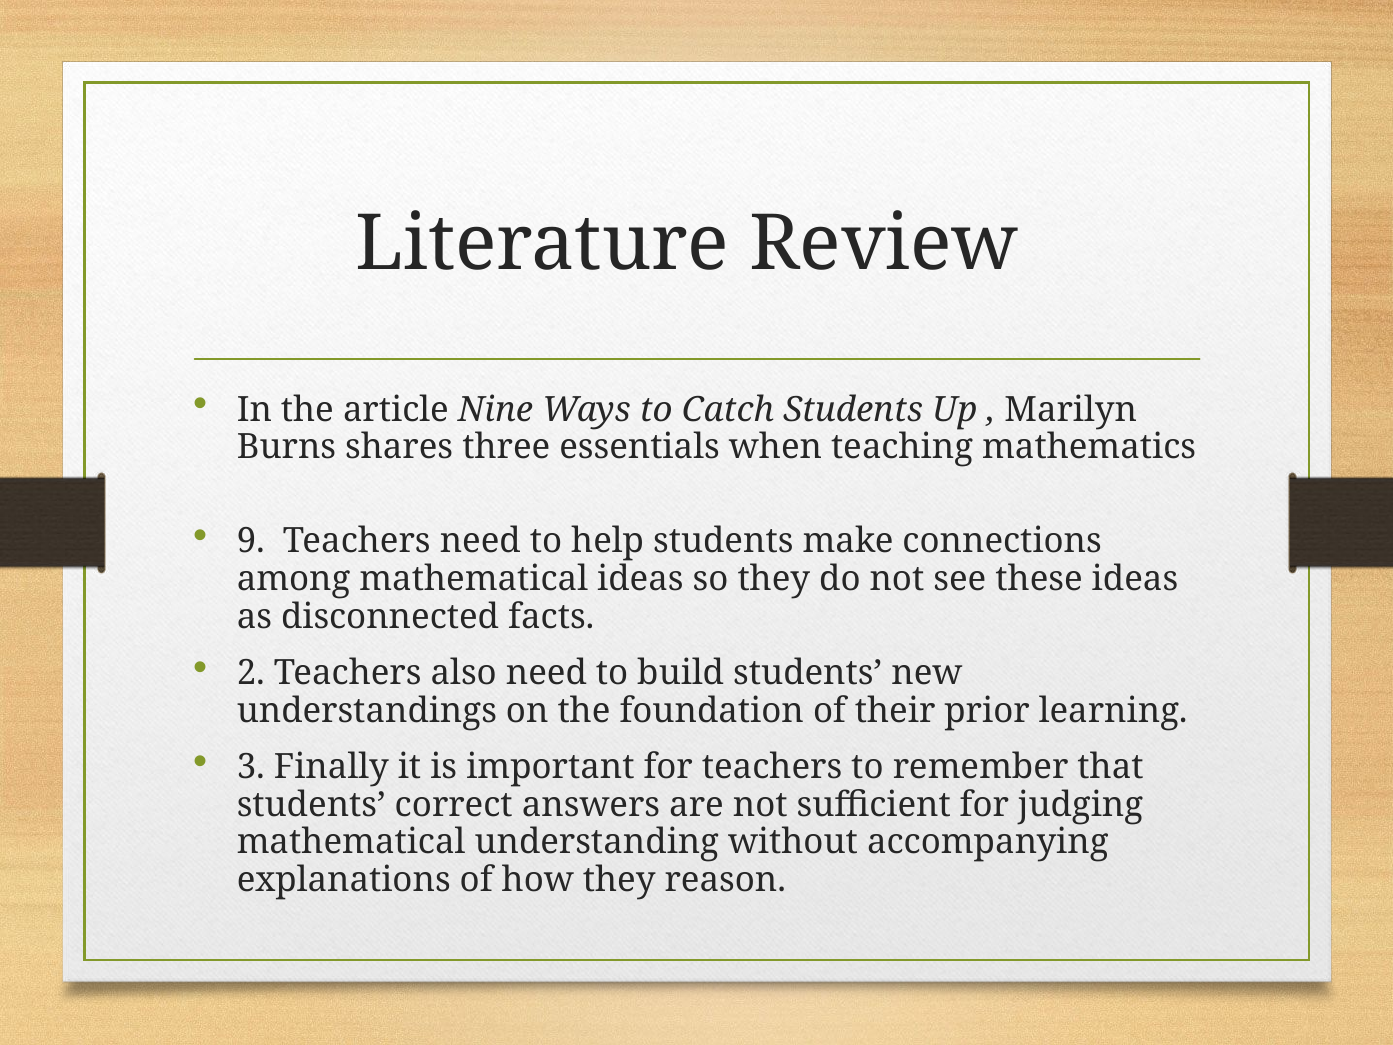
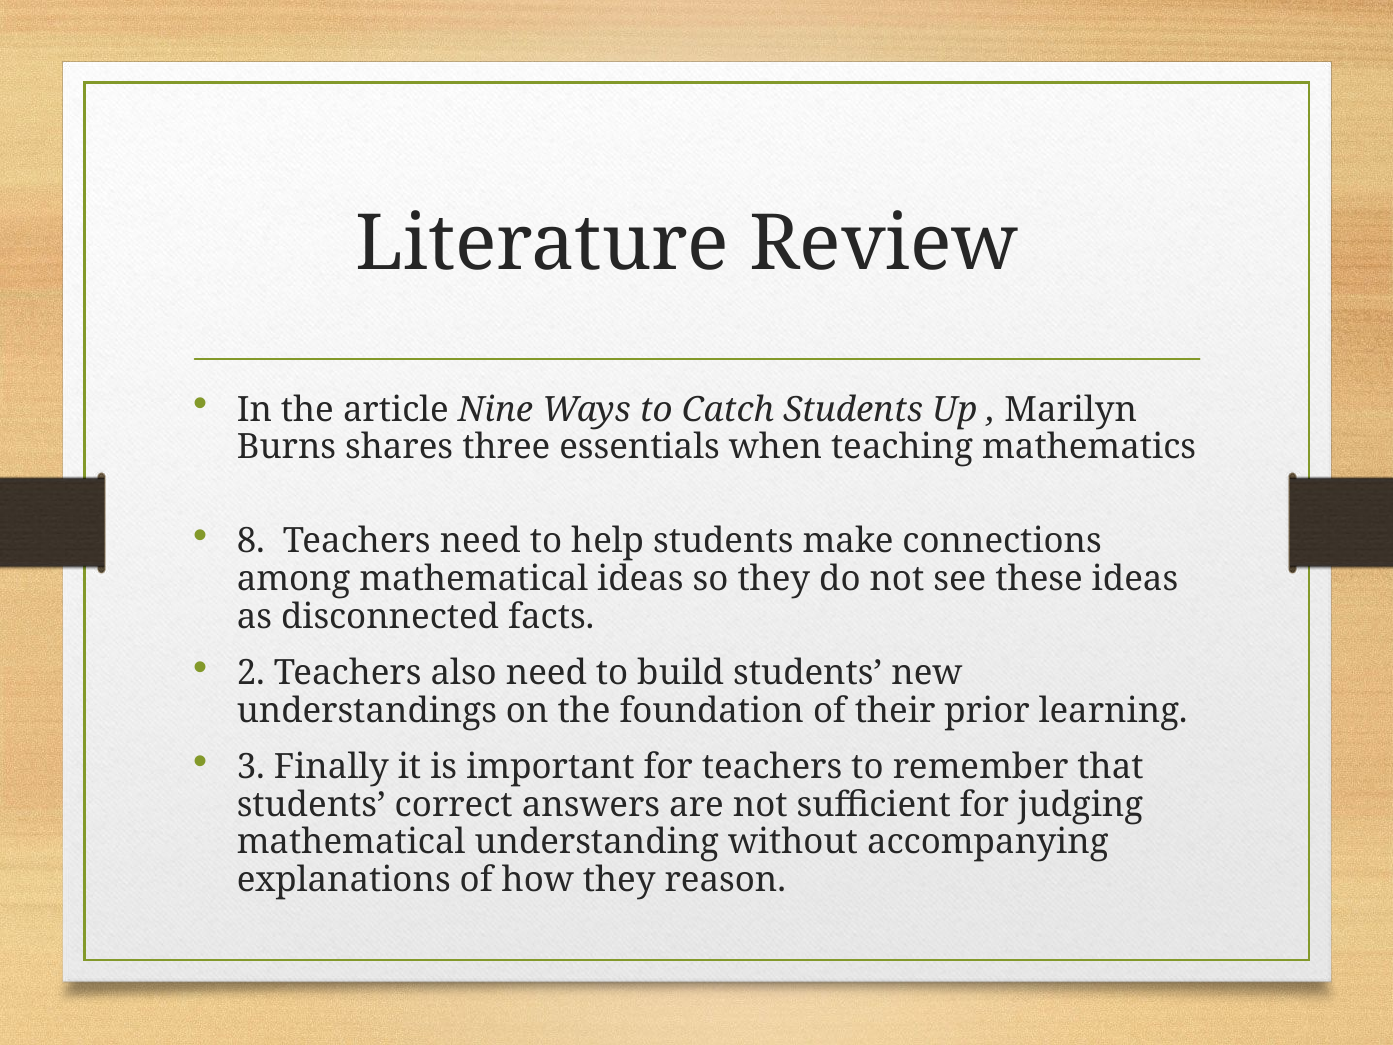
9: 9 -> 8
